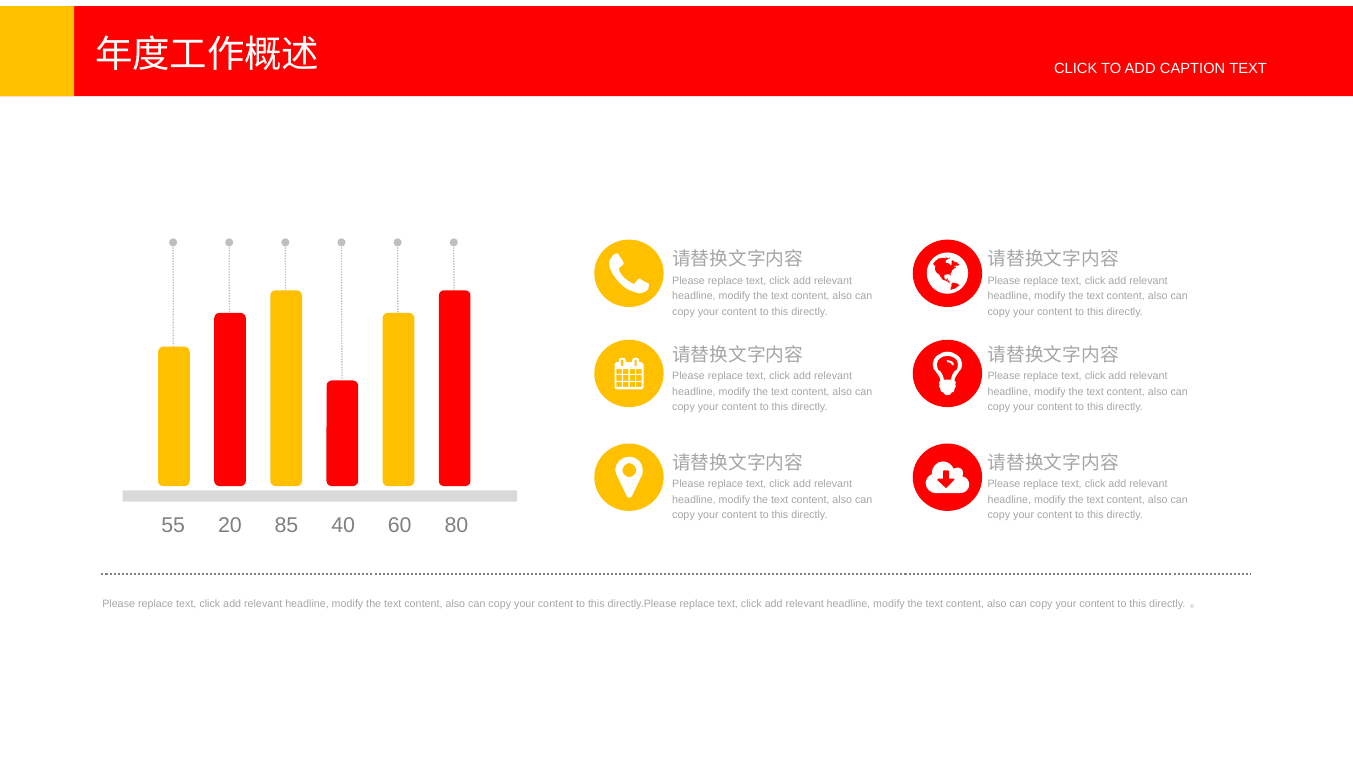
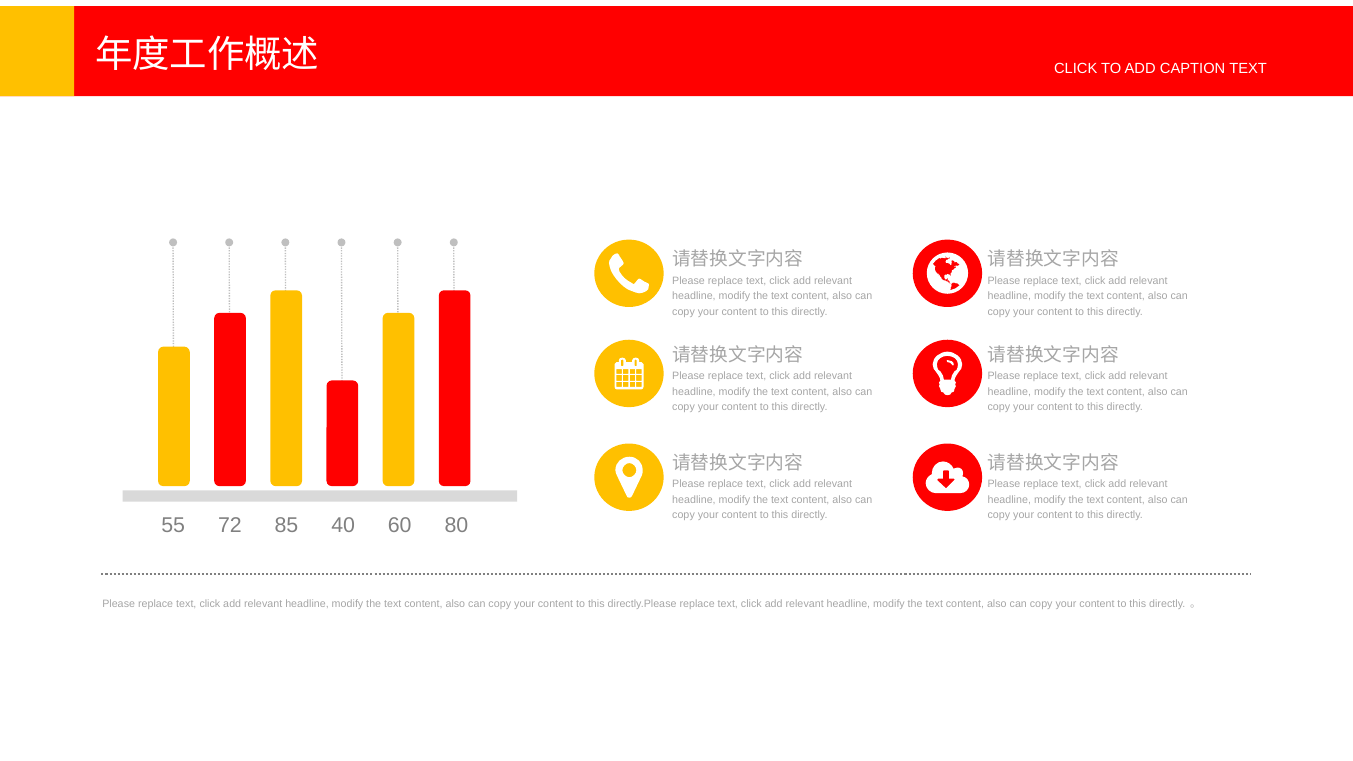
20: 20 -> 72
